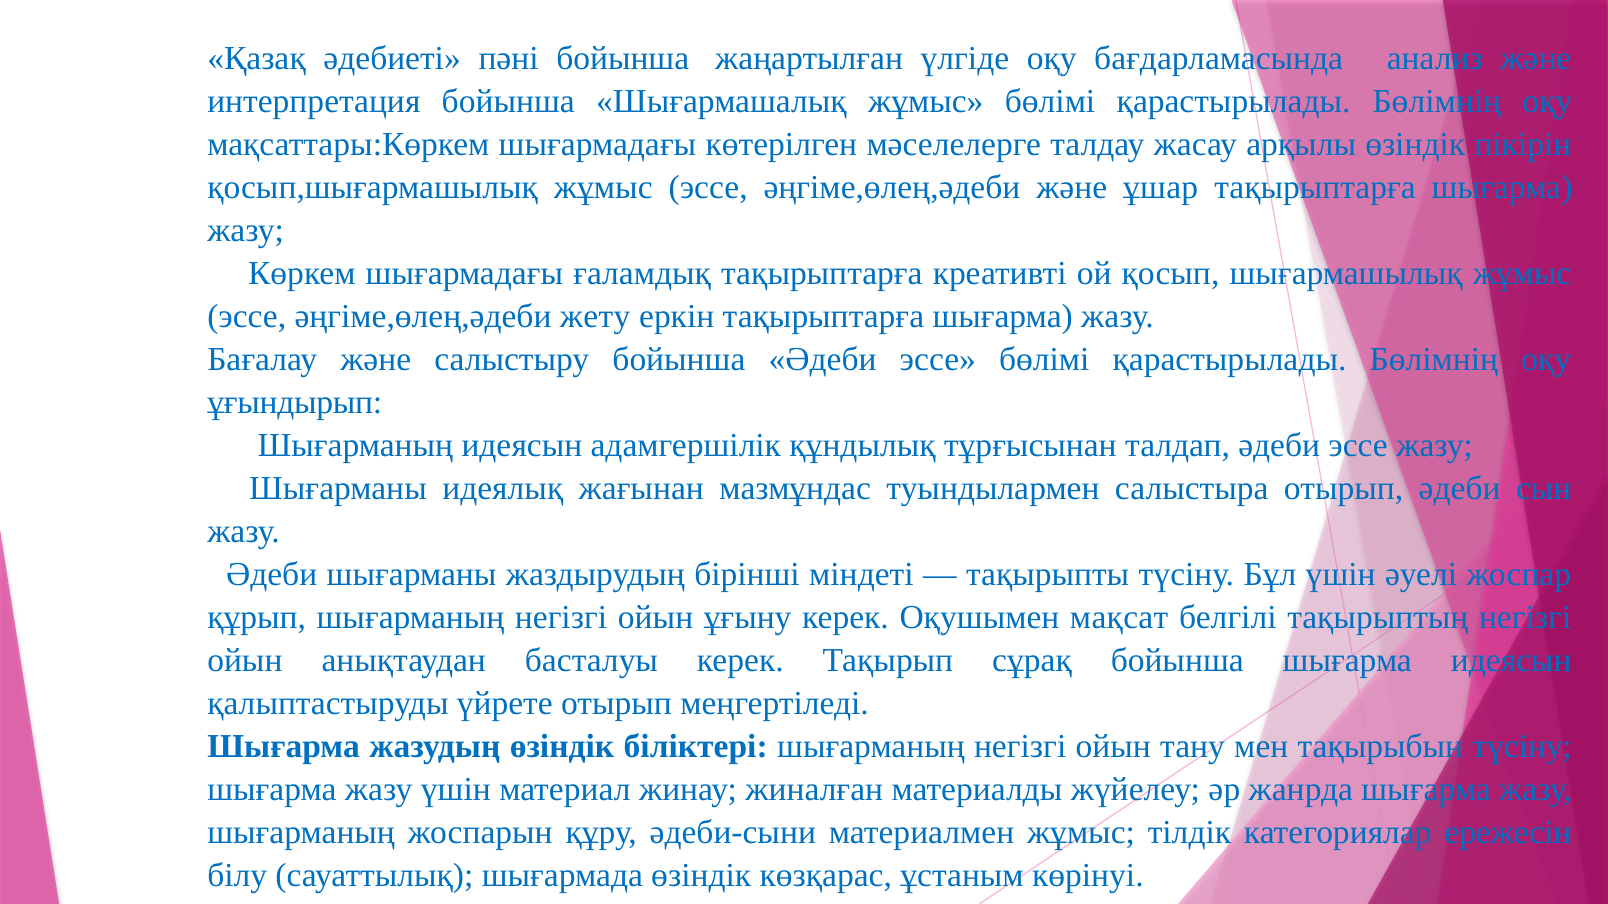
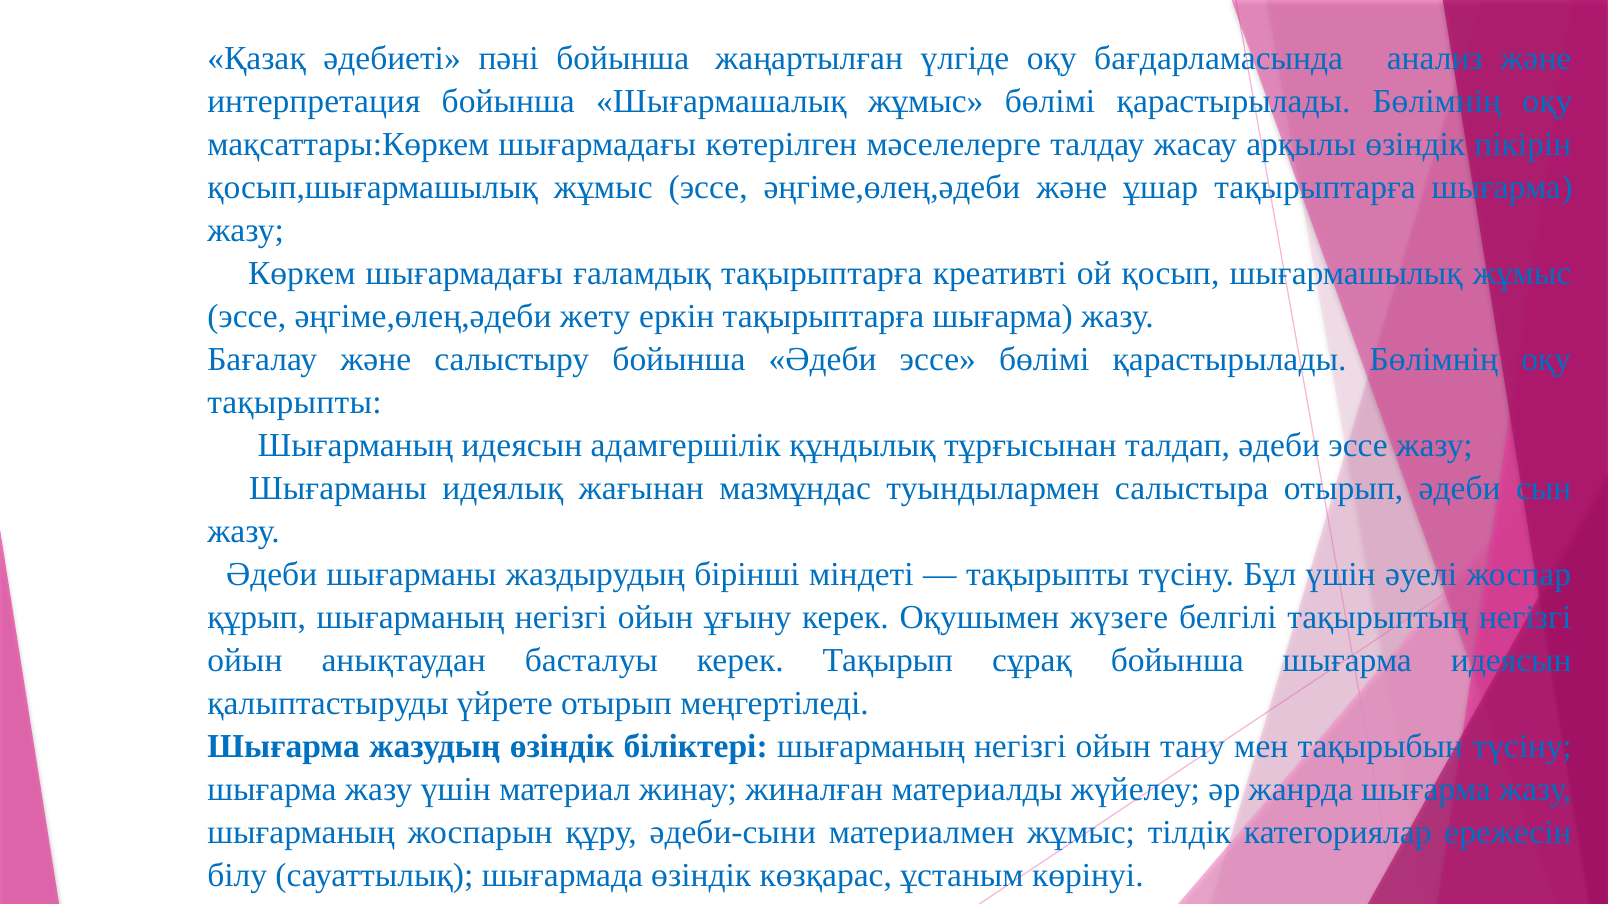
ұғындырып at (295, 403): ұғындырып -> тақырыпты
мақсат: мақсат -> жүзеге
